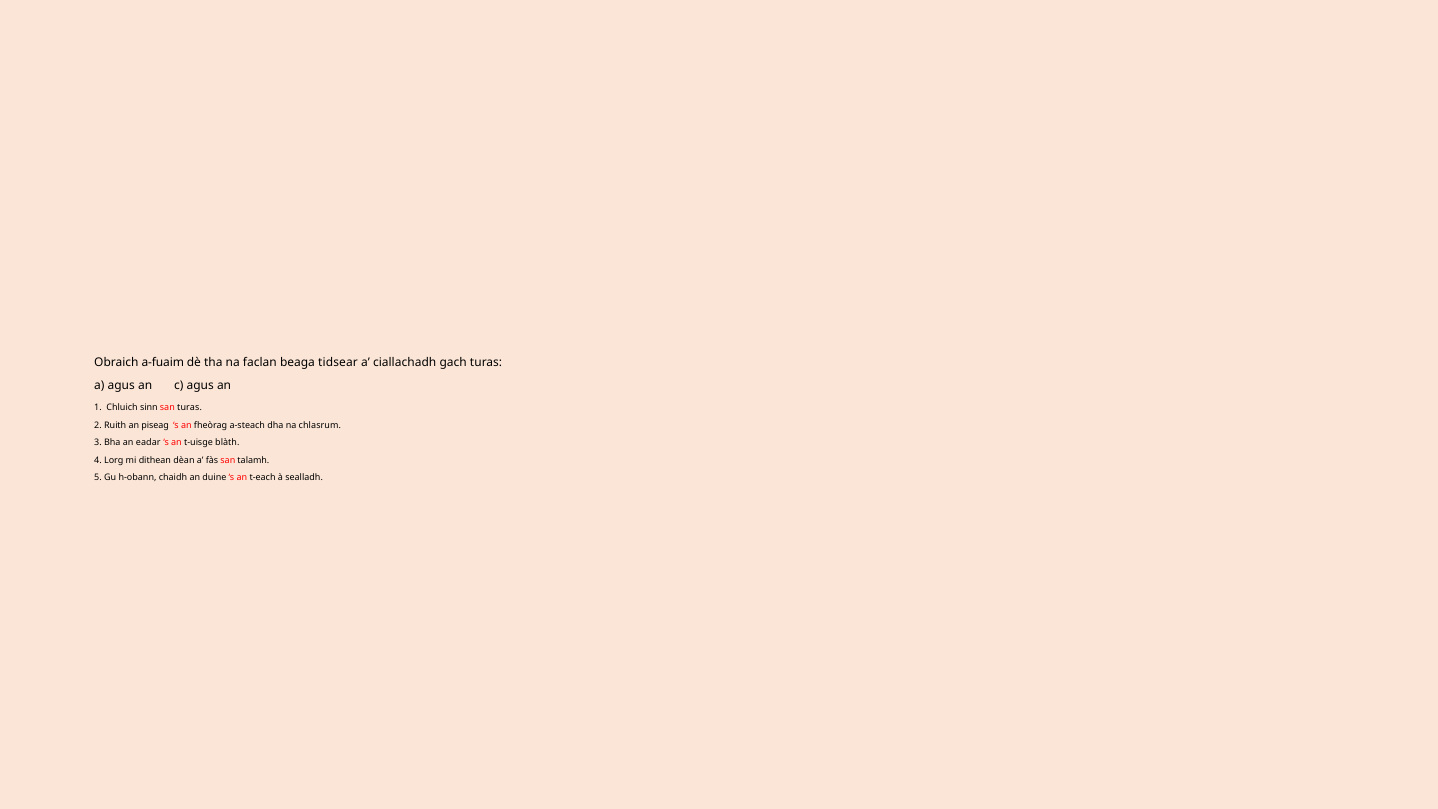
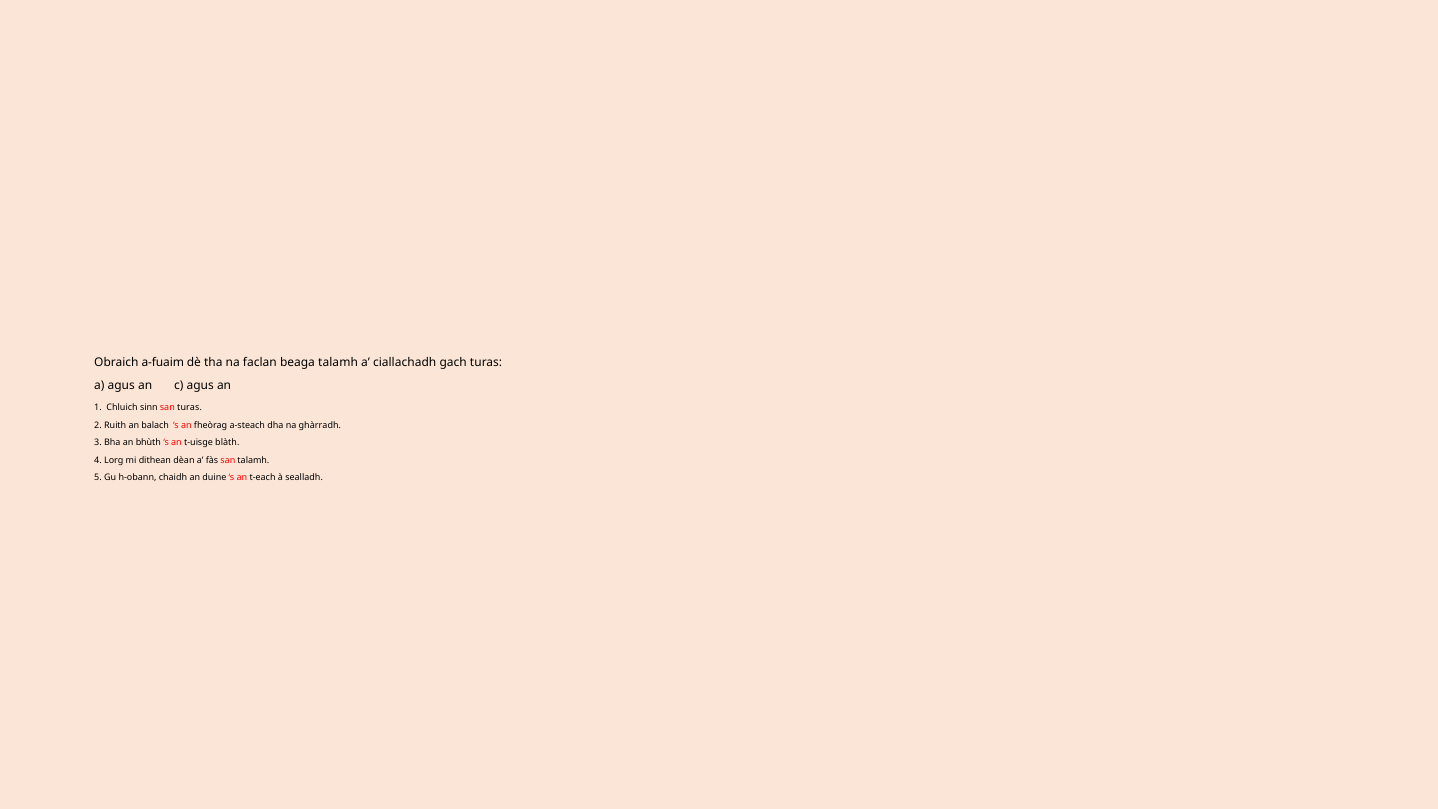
beaga tidsear: tidsear -> talamh
piseag: piseag -> balach
chlasrum: chlasrum -> ghàrradh
eadar: eadar -> bhùth
